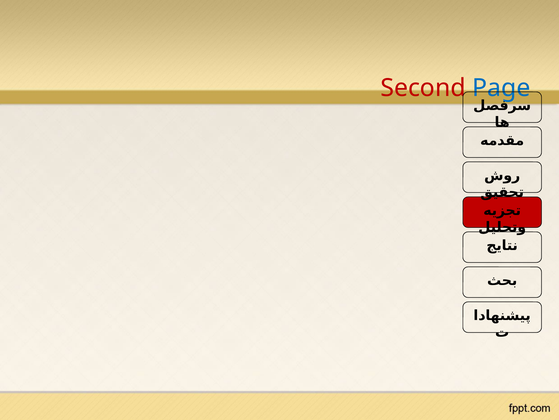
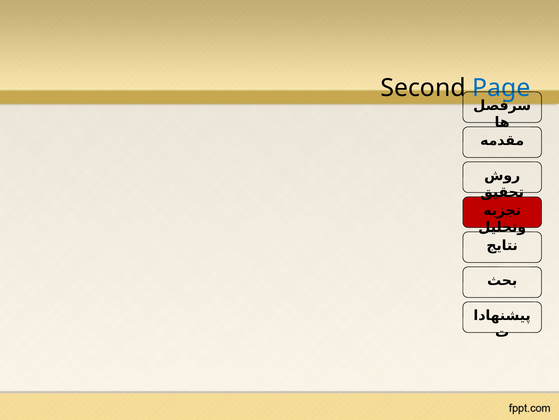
Second colour: red -> black
